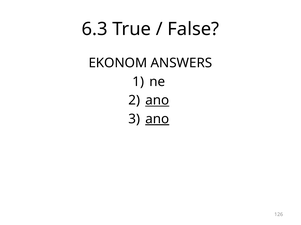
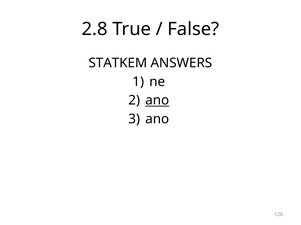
6.3: 6.3 -> 2.8
EKONOM: EKONOM -> STATKEM
ano at (157, 119) underline: present -> none
